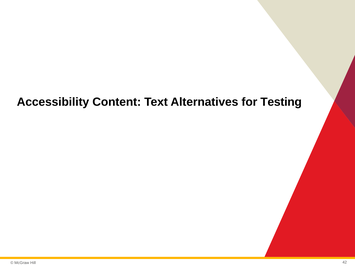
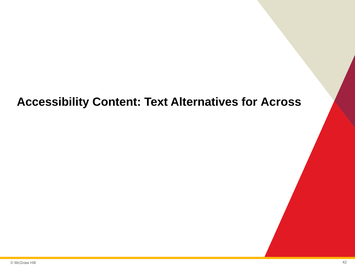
Testing: Testing -> Across
